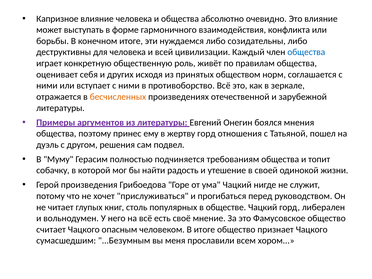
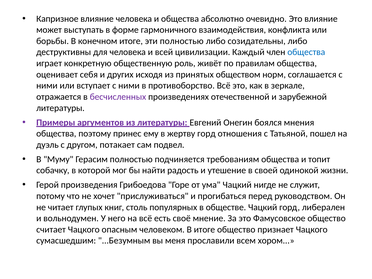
эти нуждаемся: нуждаемся -> полностью
бесчисленных colour: orange -> purple
решения: решения -> потакает
